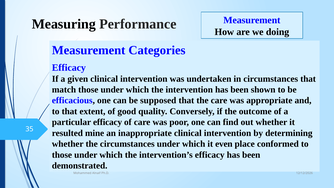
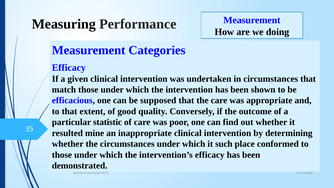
particular efficacy: efficacy -> statistic
even: even -> such
